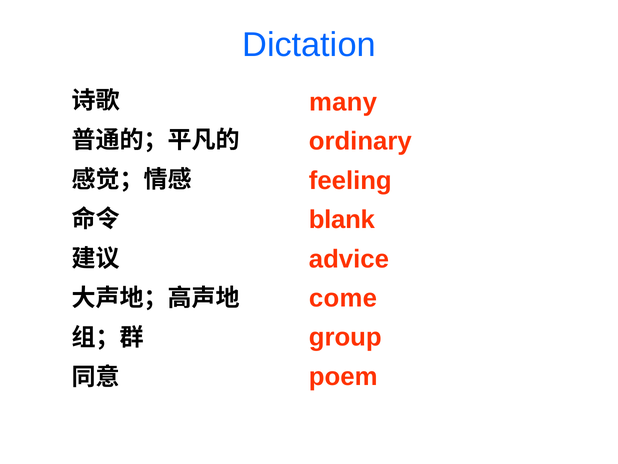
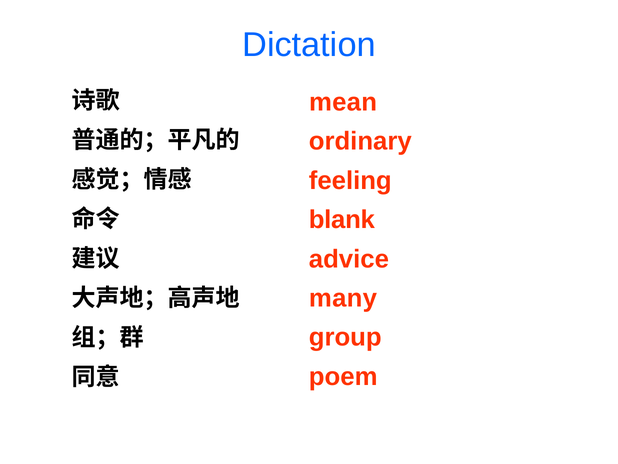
many: many -> mean
come: come -> many
